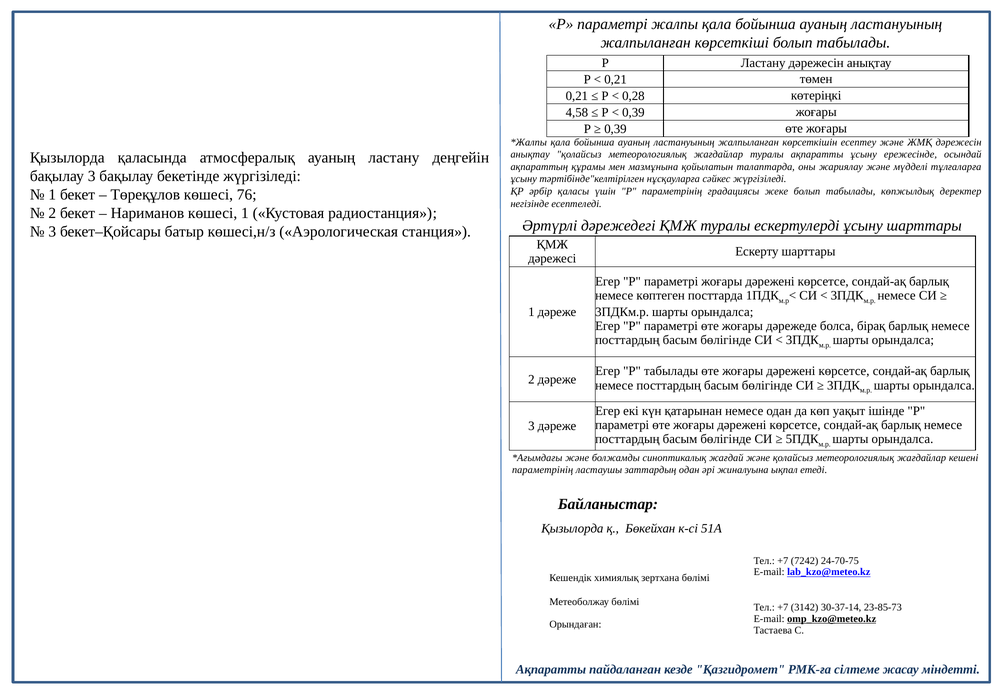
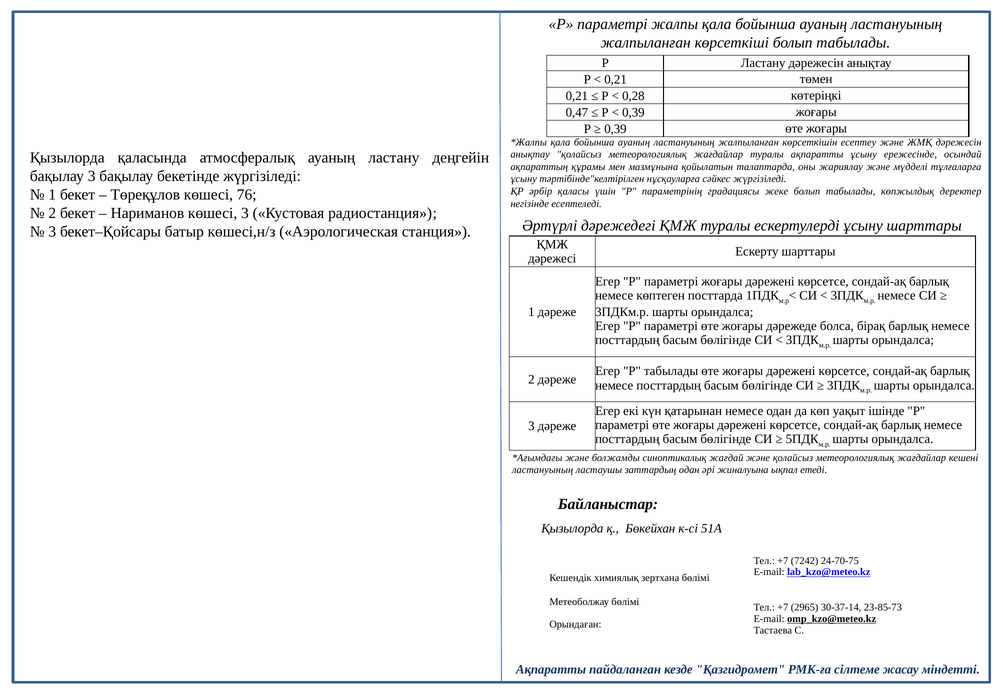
4,58: 4,58 -> 0,47
көшесі 1: 1 -> 3
параметрінің at (543, 470): параметрінің -> ластануының
3142: 3142 -> 2965
